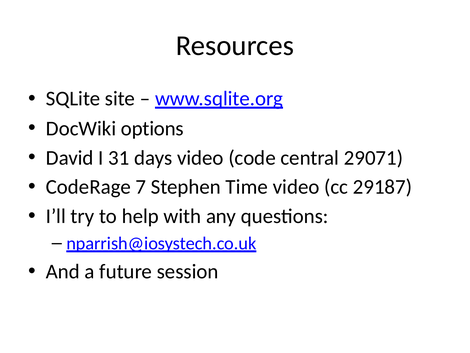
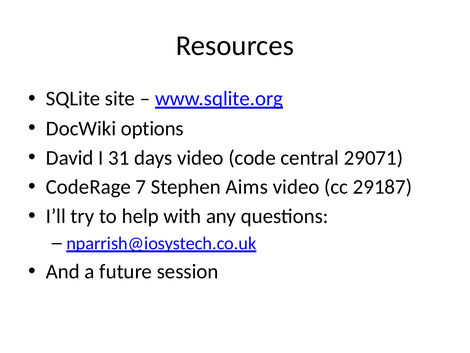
Time: Time -> Aims
